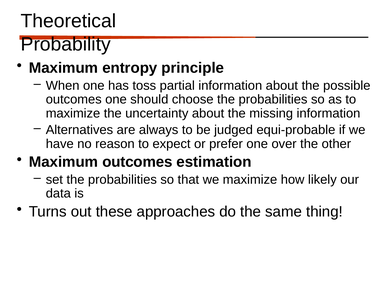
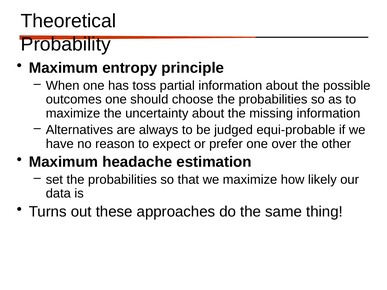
Maximum outcomes: outcomes -> headache
